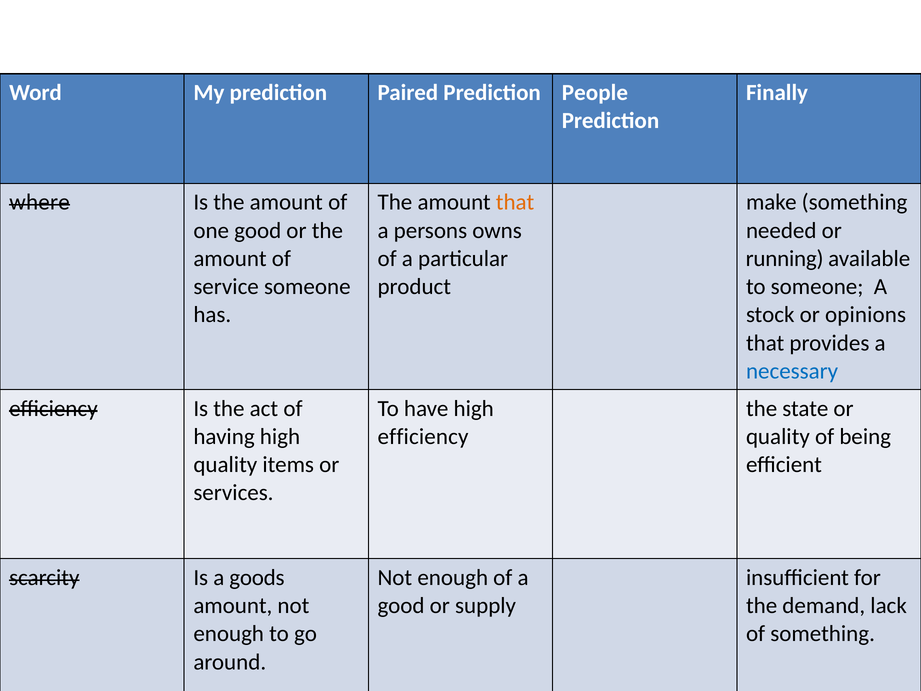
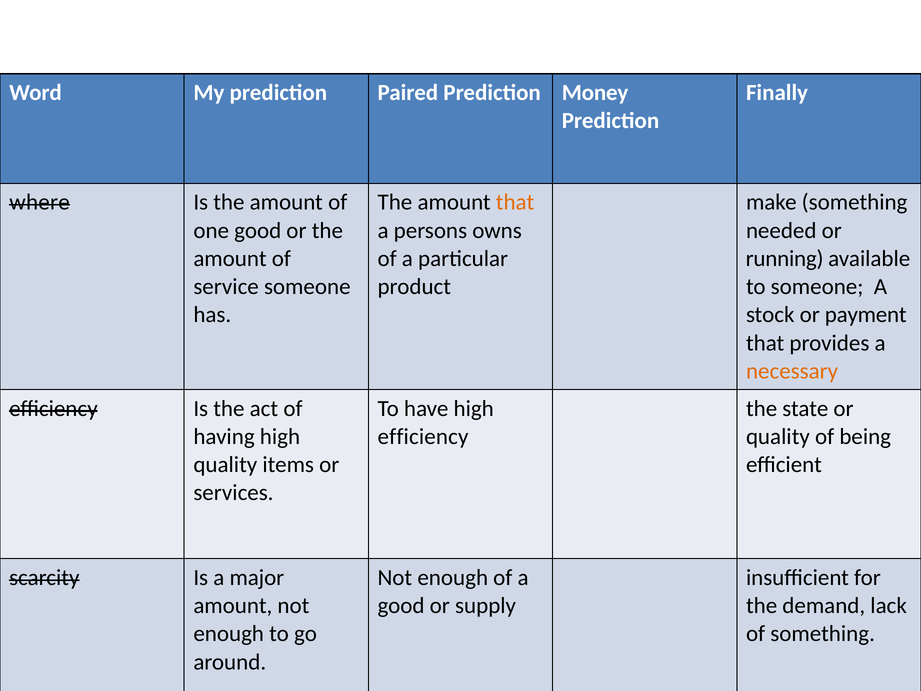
People: People -> Money
opinions: opinions -> payment
necessary colour: blue -> orange
goods: goods -> major
